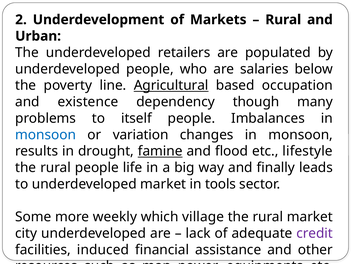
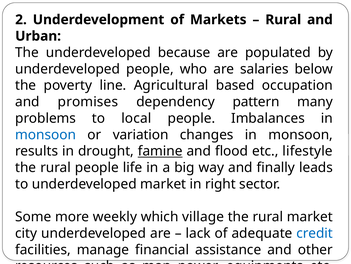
retailers: retailers -> because
Agricultural underline: present -> none
existence: existence -> promises
though: though -> pattern
itself: itself -> local
tools: tools -> right
credit colour: purple -> blue
induced: induced -> manage
